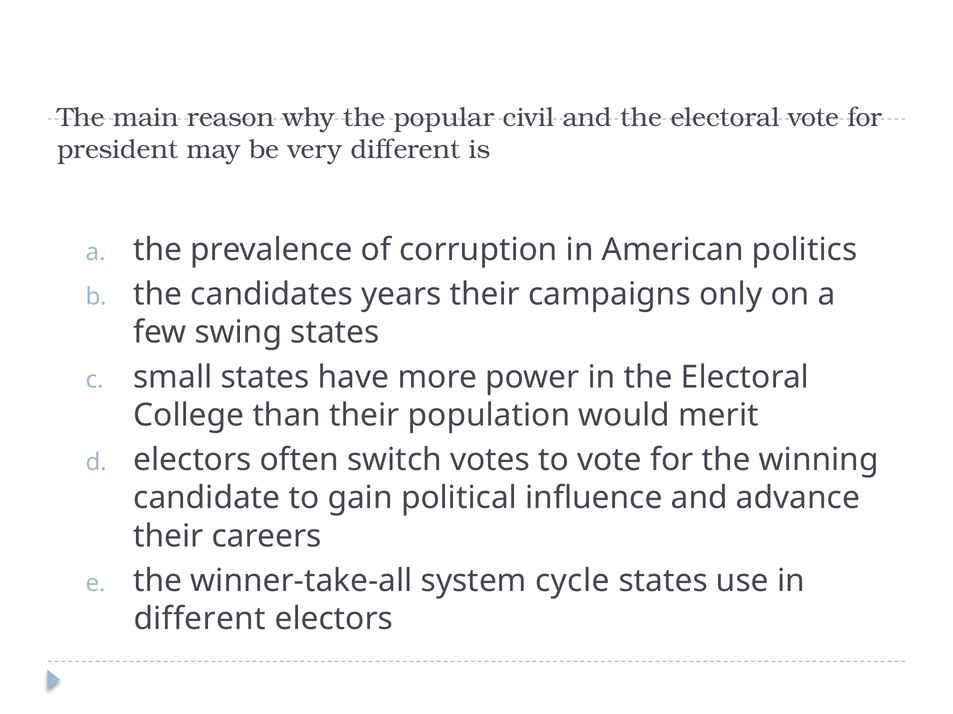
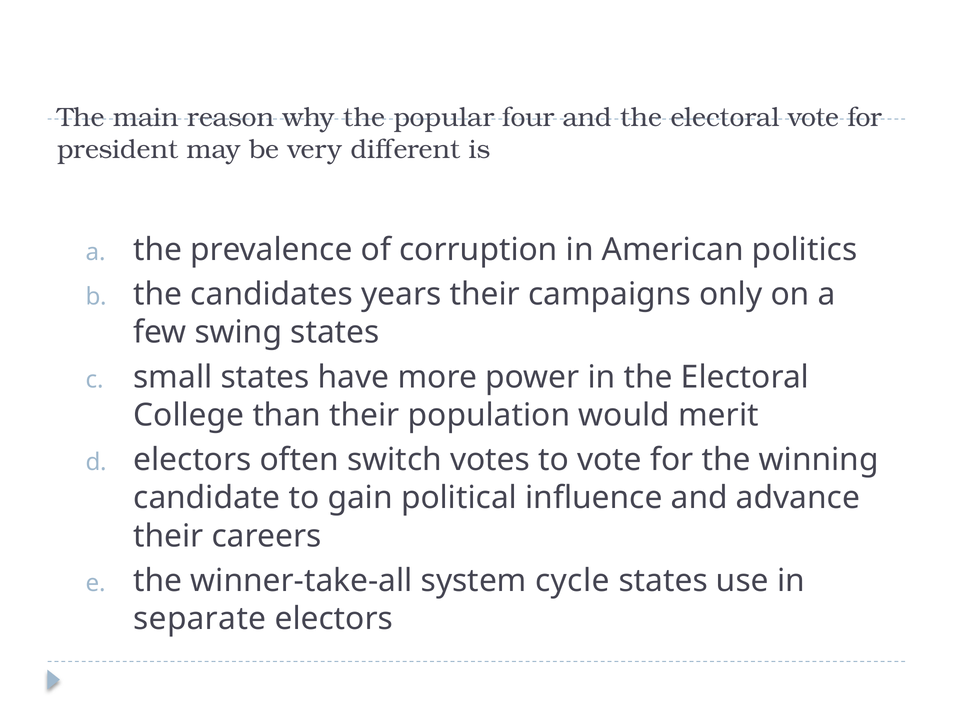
civil: civil -> four
different at (200, 619): different -> separate
